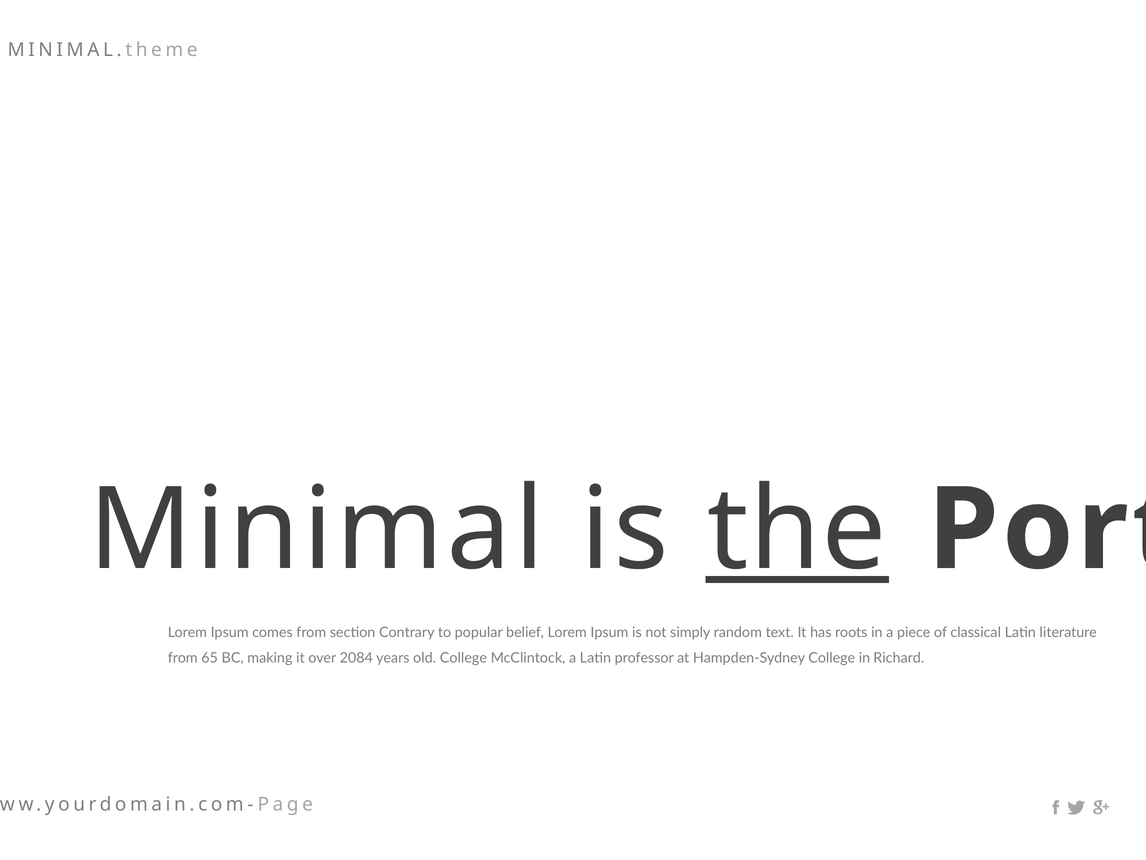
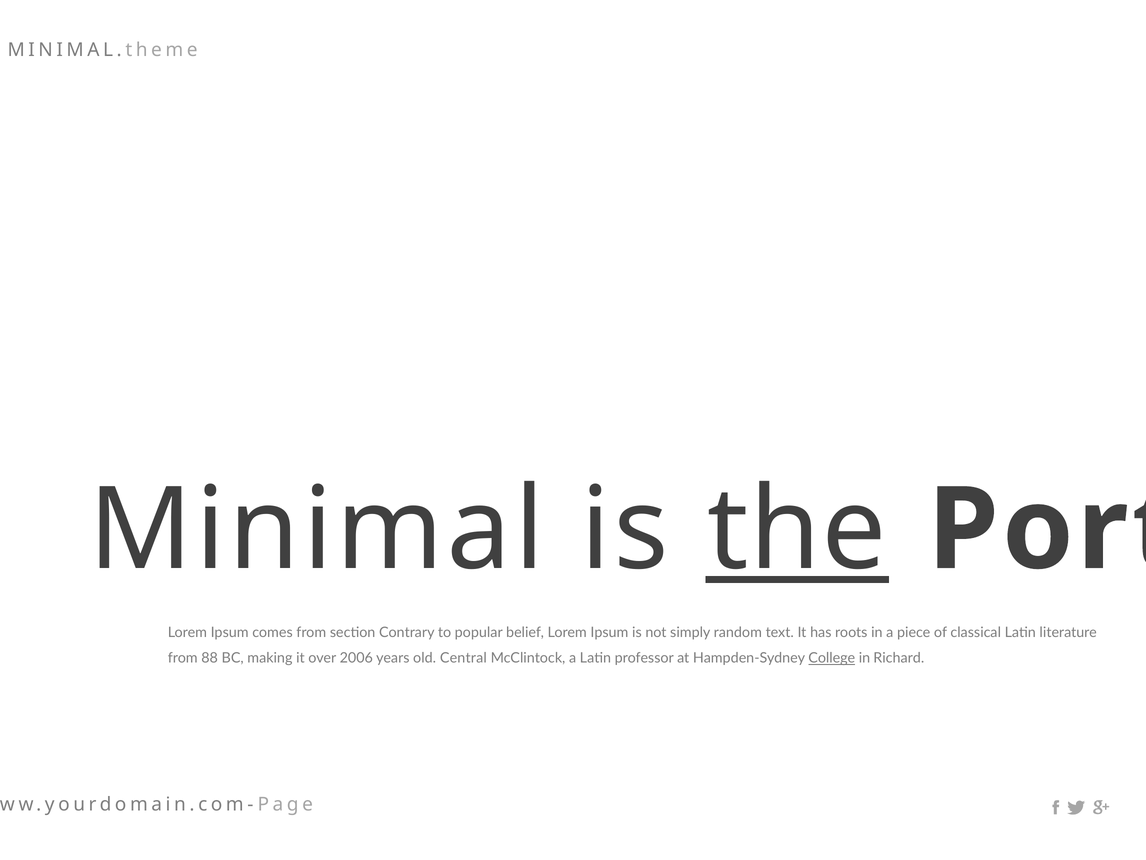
65: 65 -> 88
2084: 2084 -> 2006
old College: College -> Central
College at (832, 658) underline: none -> present
